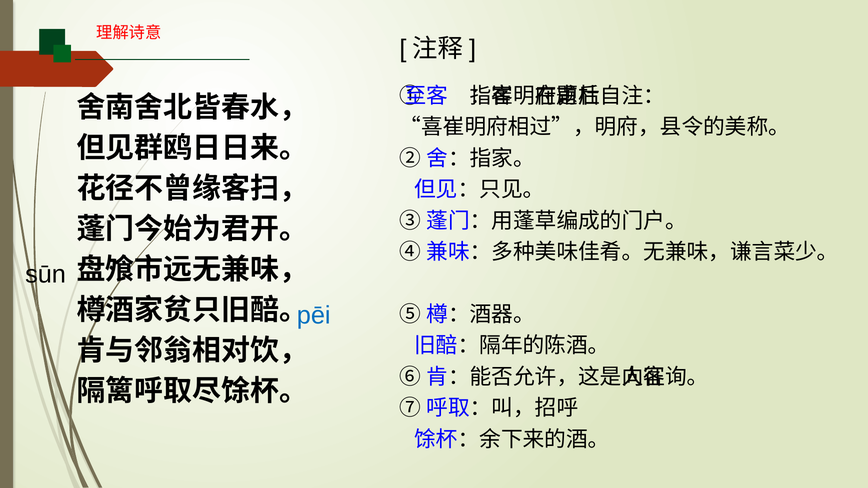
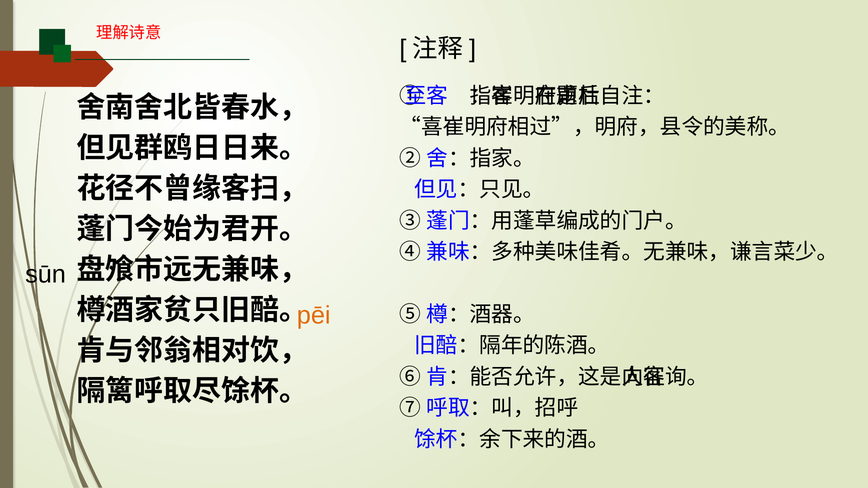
pēi colour: blue -> orange
